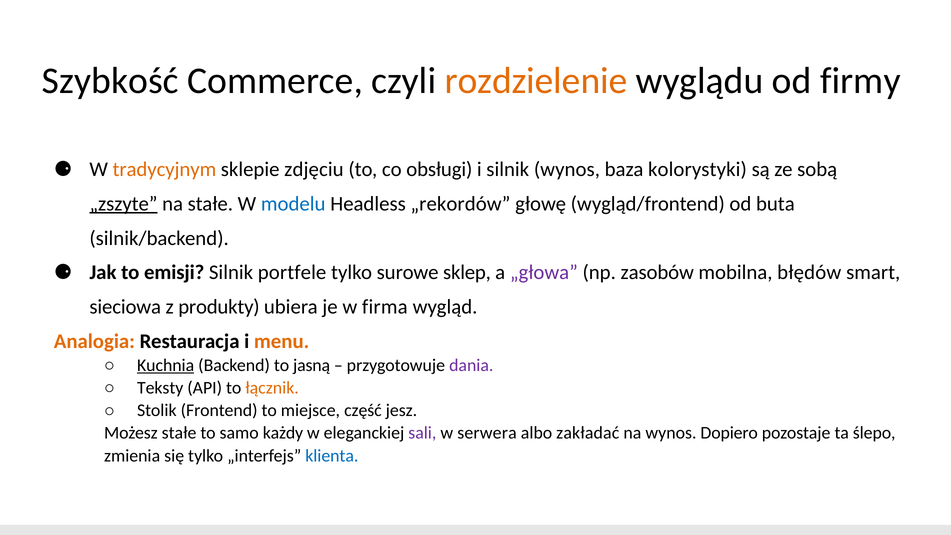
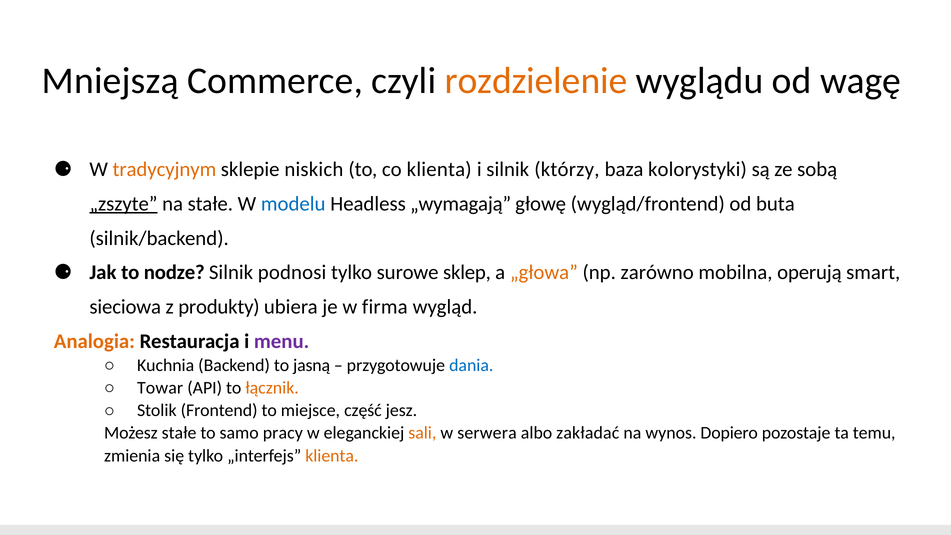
Szybkość: Szybkość -> Mniejszą
firmy: firmy -> wagę
zdjęciu: zdjęciu -> niskich
co obsługi: obsługi -> klienta
silnik wynos: wynos -> którzy
„rekordów: „rekordów -> „wymagają
emisji: emisji -> nodze
portfele: portfele -> podnosi
„głowa colour: purple -> orange
zasobów: zasobów -> zarówno
błędów: błędów -> operują
menu colour: orange -> purple
Kuchnia underline: present -> none
dania colour: purple -> blue
Teksty: Teksty -> Towar
każdy: każdy -> pracy
sali colour: purple -> orange
ślepo: ślepo -> temu
klienta at (332, 456) colour: blue -> orange
